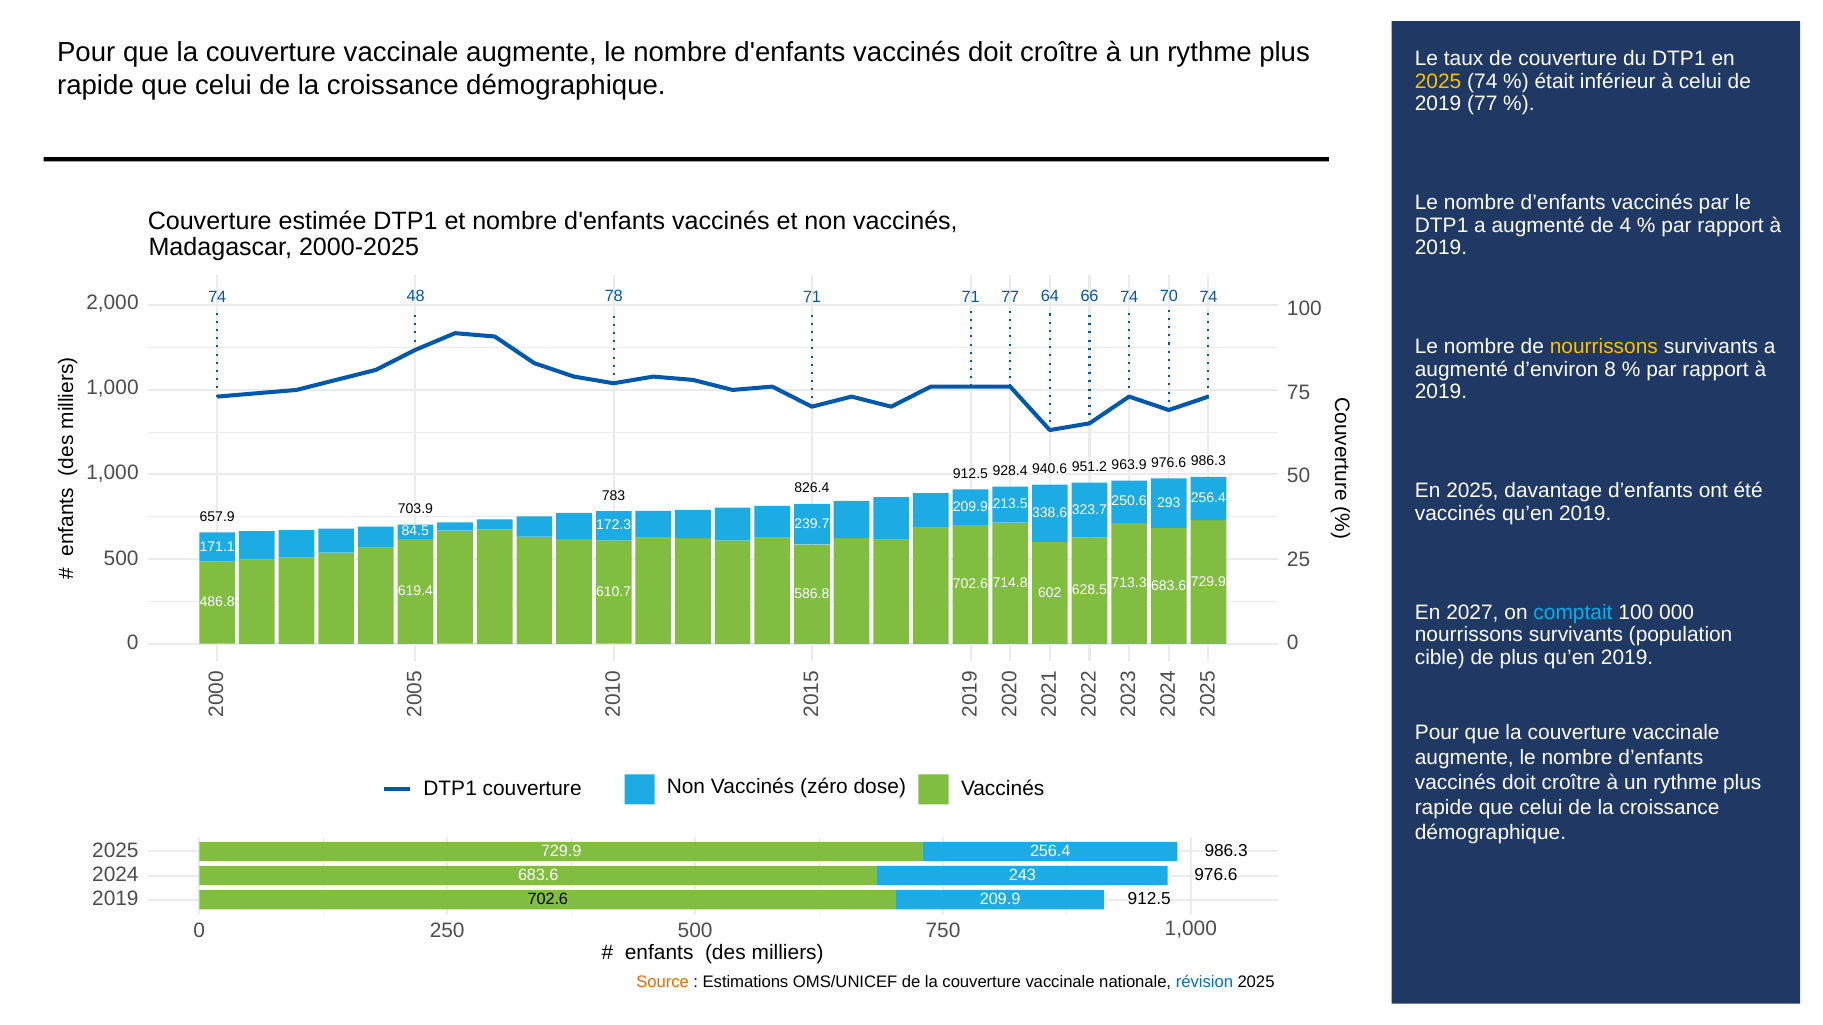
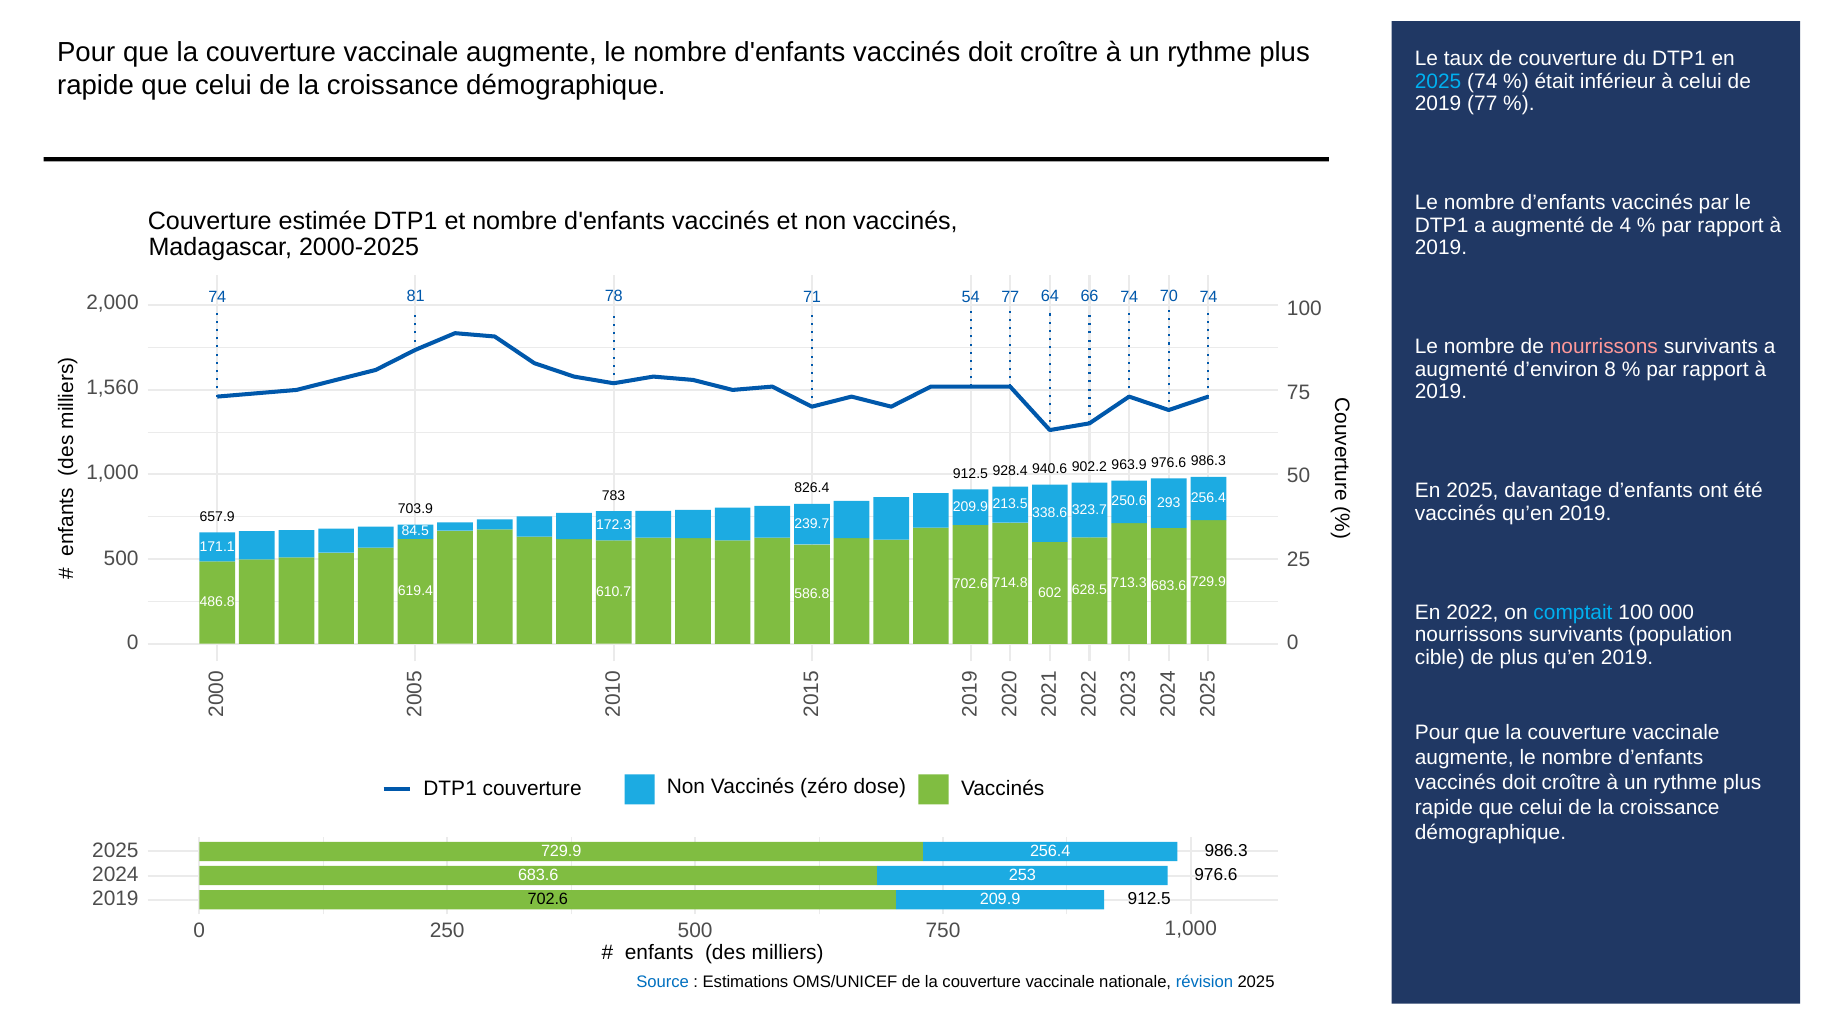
2025 at (1438, 81) colour: yellow -> light blue
48: 48 -> 81
71 71: 71 -> 54
nourrissons at (1604, 347) colour: yellow -> pink
1,000 at (112, 388): 1,000 -> 1,560
951.2: 951.2 -> 902.2
2027: 2027 -> 2022
243: 243 -> 253
Source colour: orange -> blue
